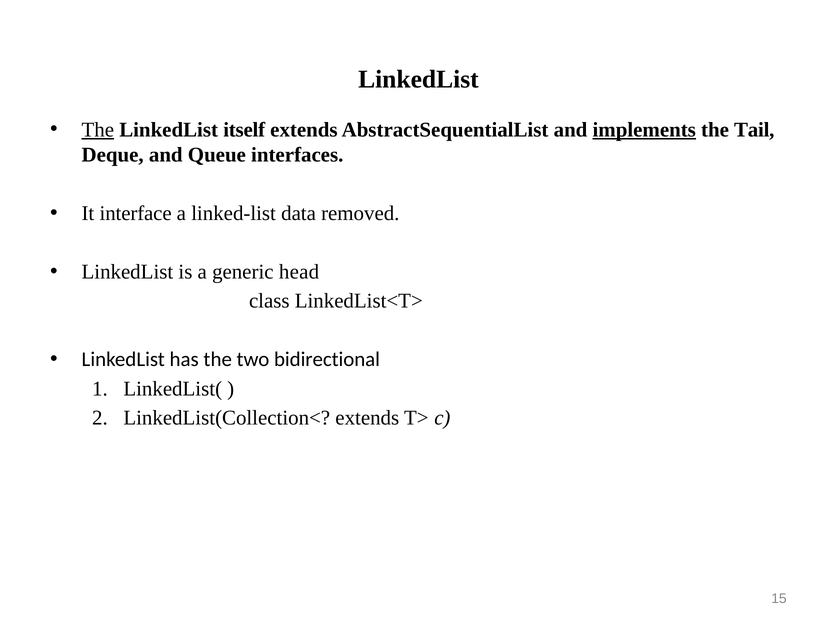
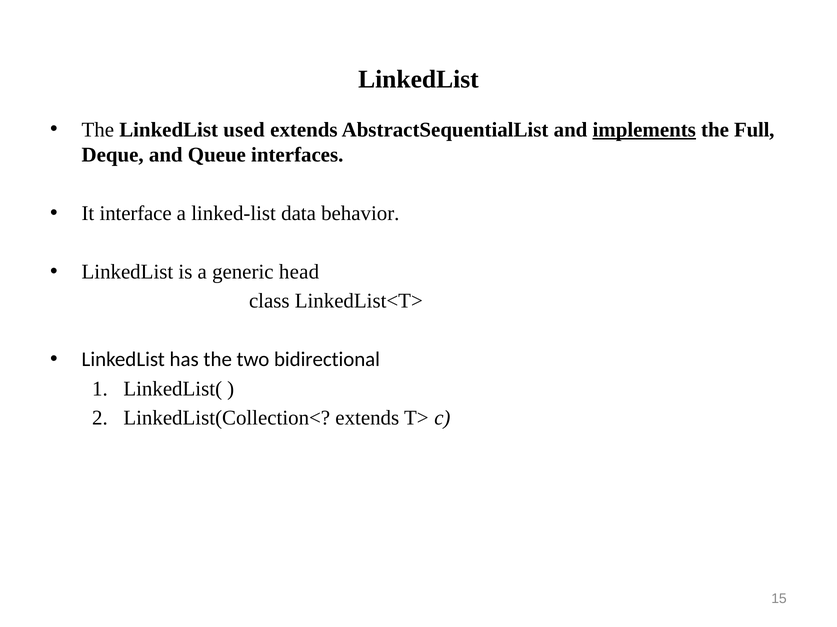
The at (98, 130) underline: present -> none
itself: itself -> used
Tail: Tail -> Full
removed: removed -> behavior
